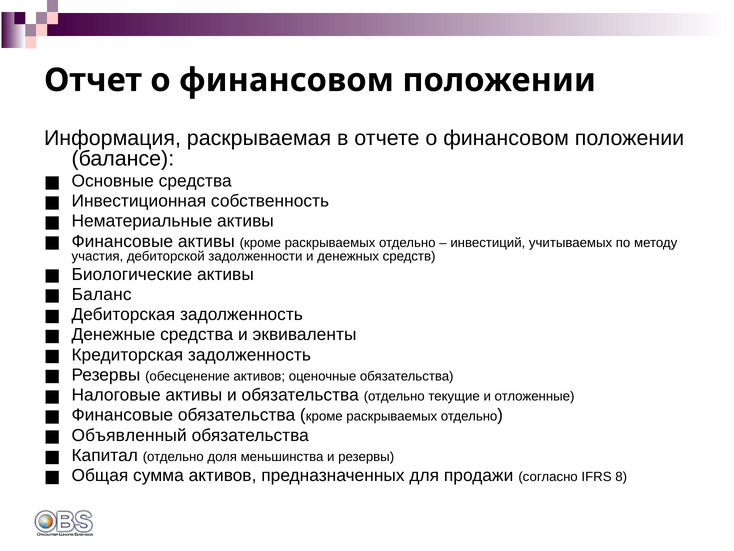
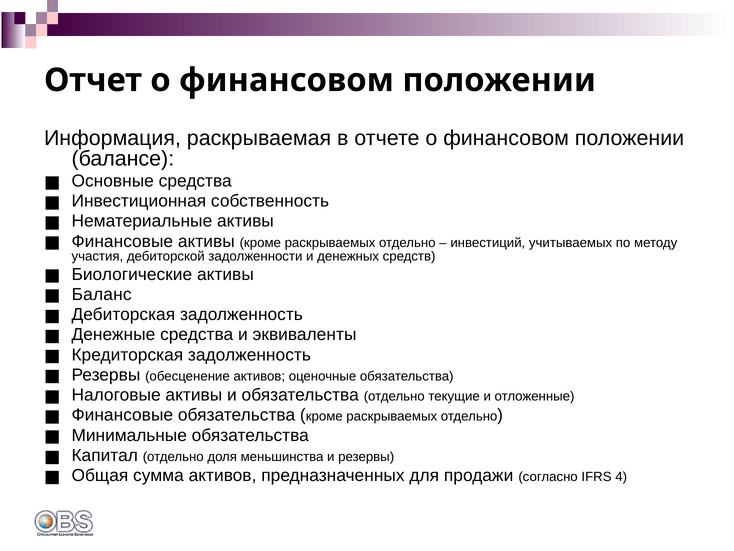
Объявленный: Объявленный -> Минимальные
8: 8 -> 4
